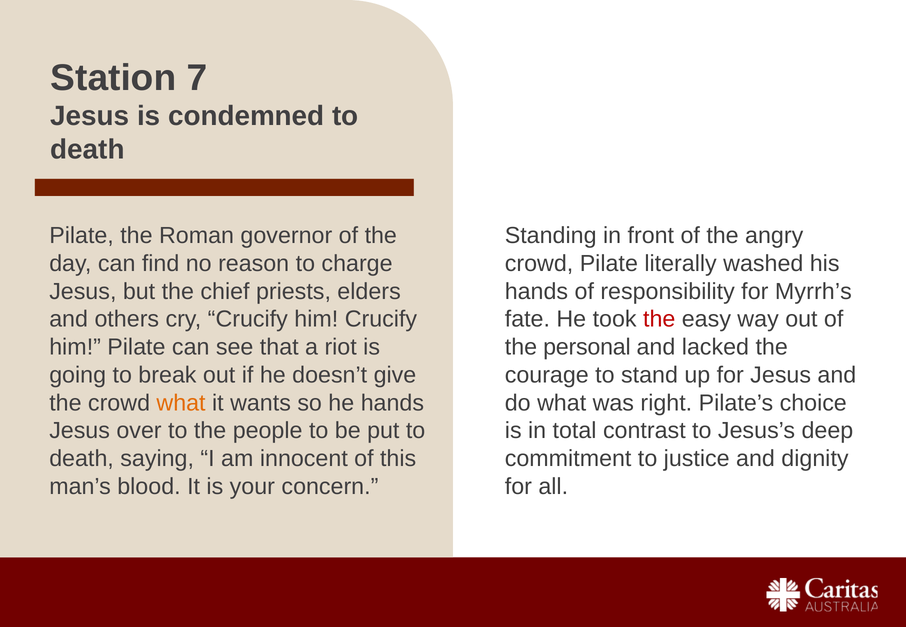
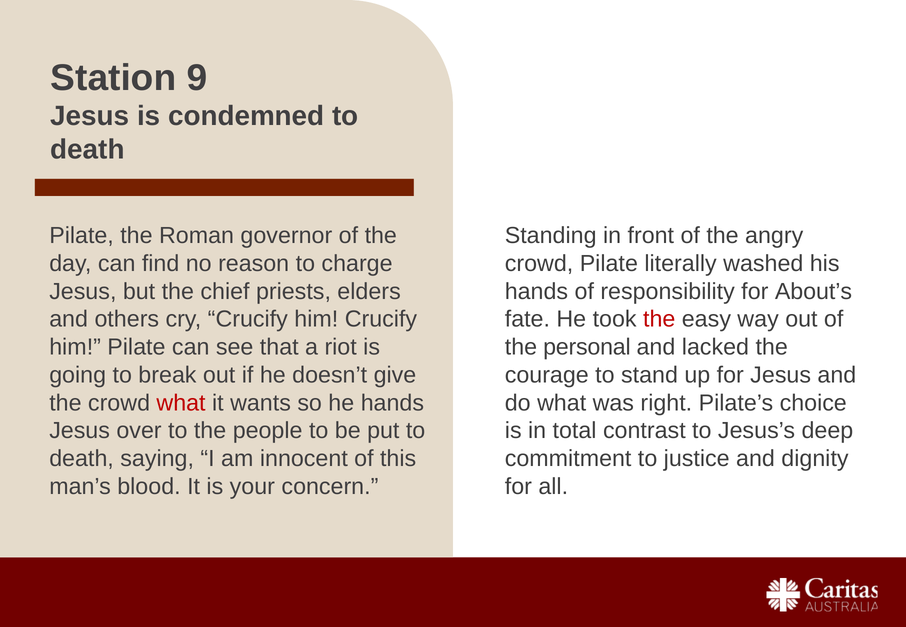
7: 7 -> 9
Myrrh’s: Myrrh’s -> About’s
what at (181, 403) colour: orange -> red
